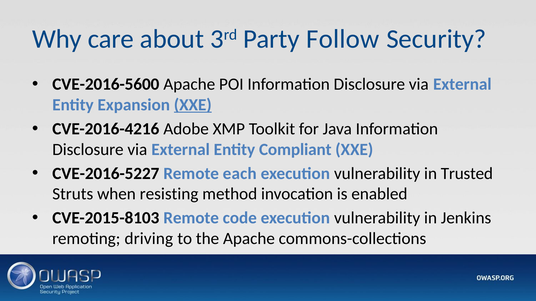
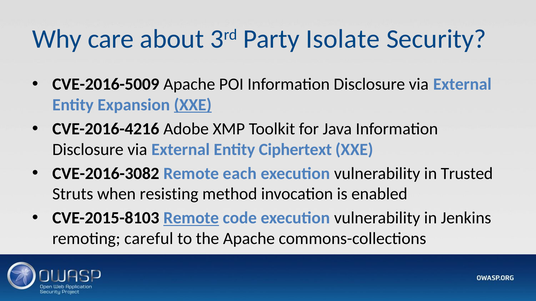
Follow: Follow -> Isolate
CVE-2016-5600: CVE-2016-5600 -> CVE-2016-5009
Compliant: Compliant -> Ciphertext
CVE-2016-5227: CVE-2016-5227 -> CVE-2016-3082
Remote at (191, 218) underline: none -> present
driving: driving -> careful
